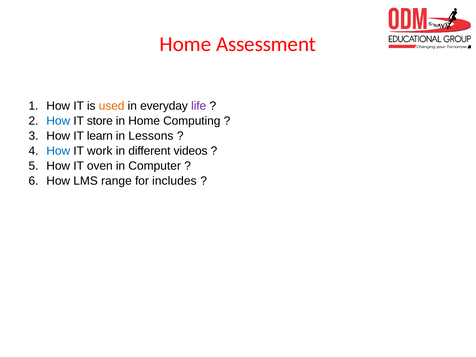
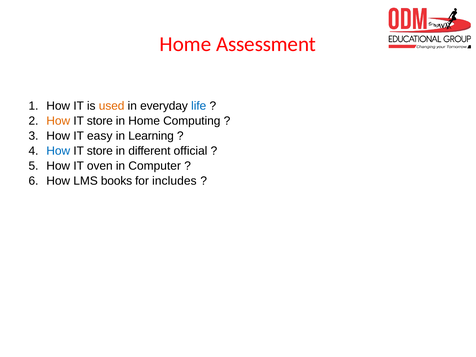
life colour: purple -> blue
How at (58, 121) colour: blue -> orange
learn: learn -> easy
Lessons: Lessons -> Learning
work at (100, 151): work -> store
videos: videos -> official
range: range -> books
